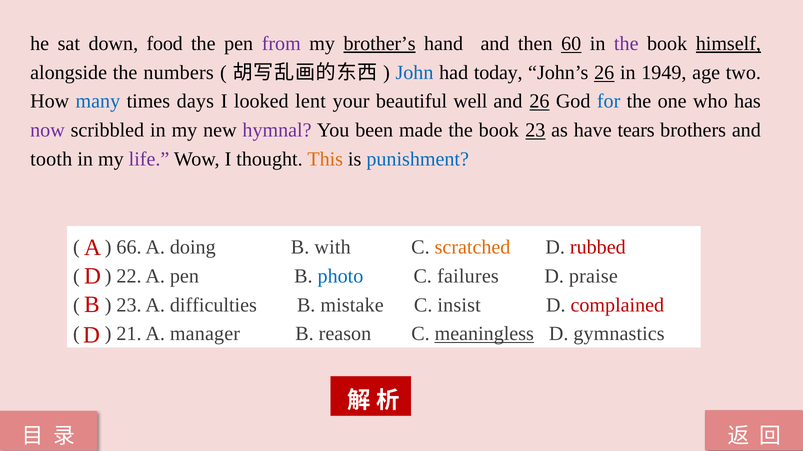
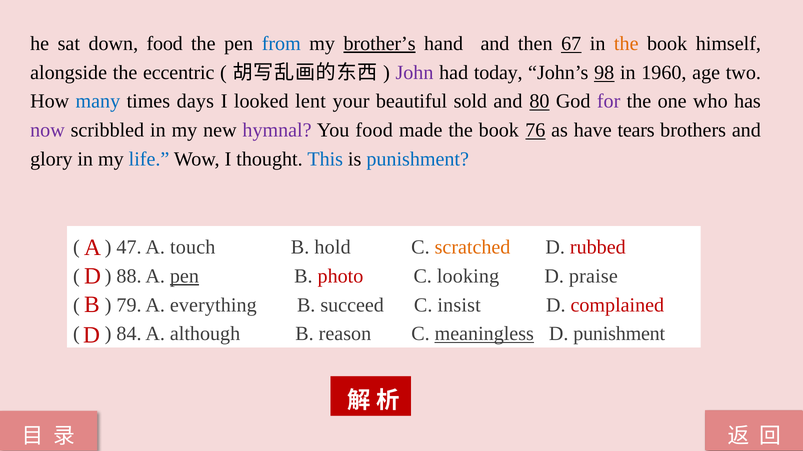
from colour: purple -> blue
60: 60 -> 67
the at (626, 44) colour: purple -> orange
himself underline: present -> none
numbers: numbers -> eccentric
John colour: blue -> purple
John’s 26: 26 -> 98
1949: 1949 -> 1960
well: well -> sold
and 26: 26 -> 80
for colour: blue -> purple
You been: been -> food
book 23: 23 -> 76
tooth: tooth -> glory
life colour: purple -> blue
This colour: orange -> blue
66: 66 -> 47
doing: doing -> touch
with: with -> hold
22: 22 -> 88
pen at (184, 277) underline: none -> present
photo colour: blue -> red
failures: failures -> looking
23 at (129, 305): 23 -> 79
difficulties: difficulties -> everything
mistake: mistake -> succeed
21: 21 -> 84
manager: manager -> although
D gymnastics: gymnastics -> punishment
